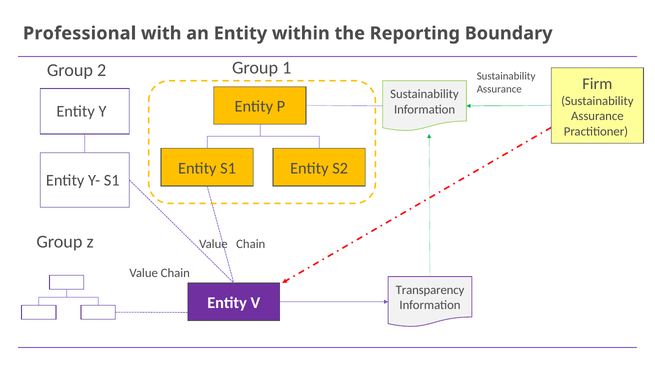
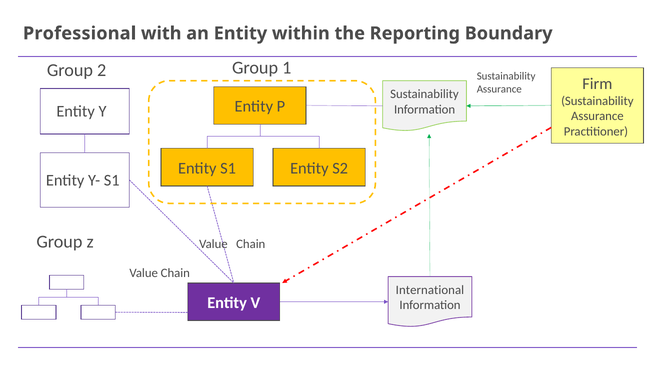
Transparency: Transparency -> International
